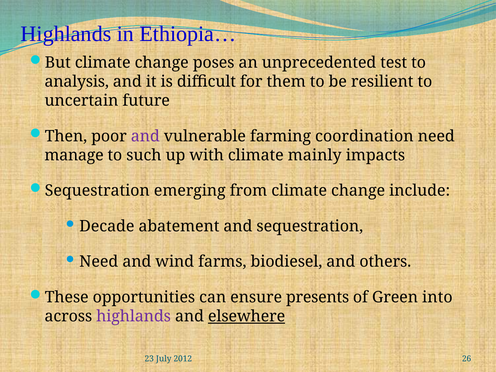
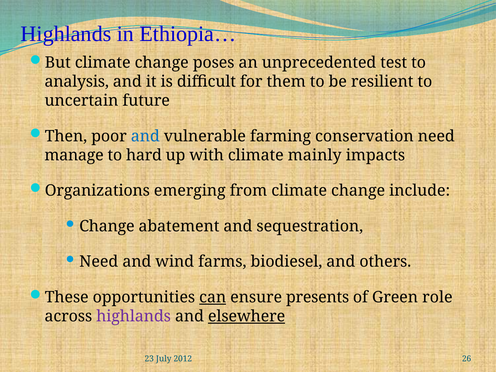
and at (145, 136) colour: purple -> blue
coordination: coordination -> conservation
such: such -> hard
Sequestration at (97, 191): Sequestration -> Organizations
Decade at (107, 226): Decade -> Change
can underline: none -> present
into: into -> role
